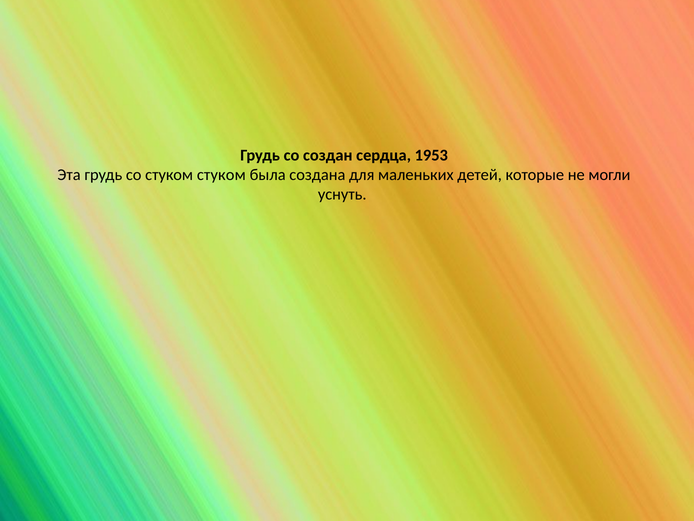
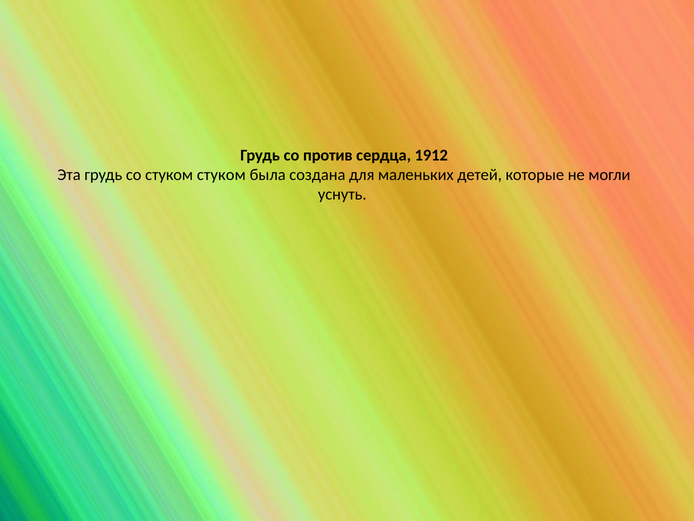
создан: создан -> против
1953: 1953 -> 1912
